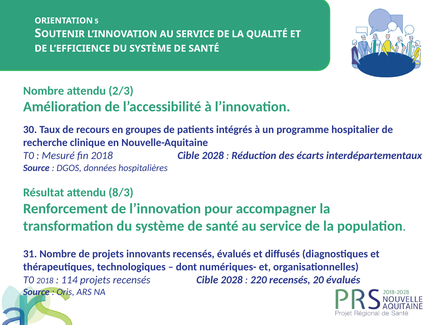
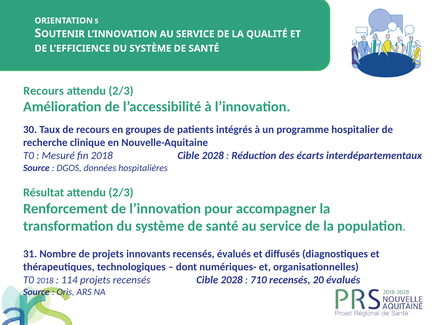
Nombre at (44, 91): Nombre -> Recours
Résultat attendu 8/3: 8/3 -> 2/3
220: 220 -> 710
